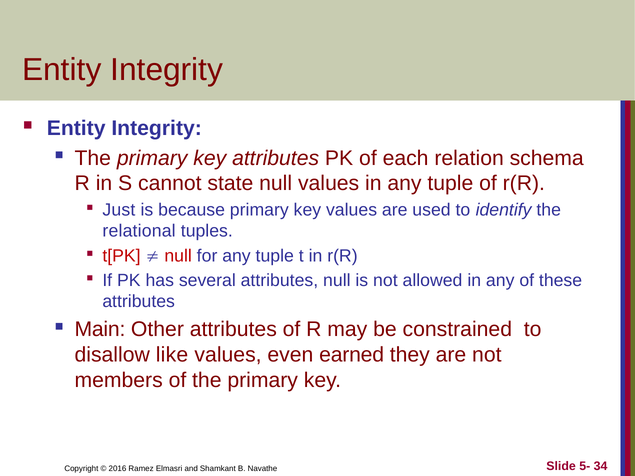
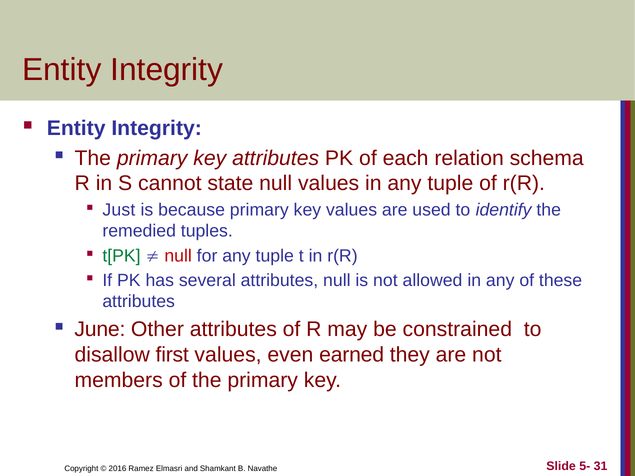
relational: relational -> remedied
t[PK colour: red -> green
Main: Main -> June
like: like -> first
34: 34 -> 31
